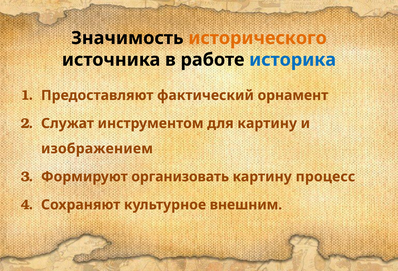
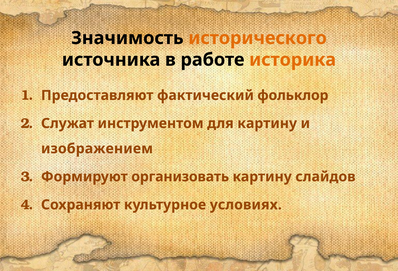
историка colour: blue -> orange
орнамент: орнамент -> фольклор
процесс: процесс -> слайдов
внешним: внешним -> условиях
